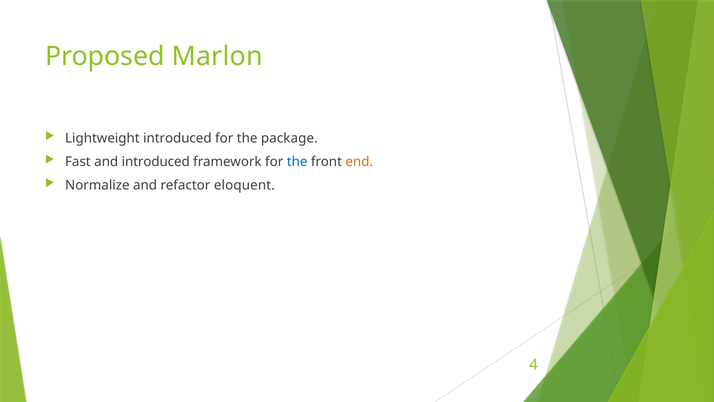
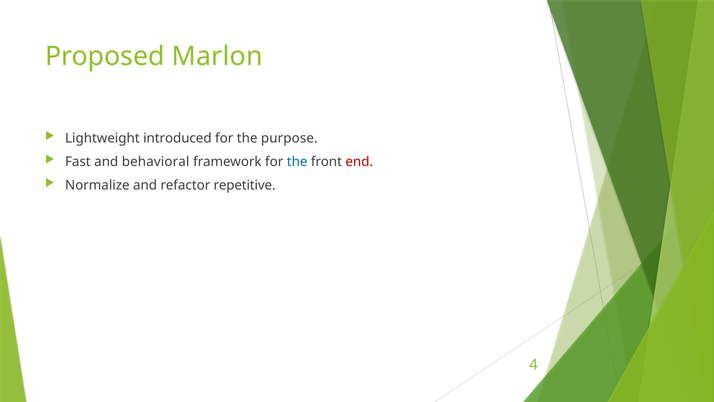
package: package -> purpose
and introduced: introduced -> behavioral
end colour: orange -> red
eloquent: eloquent -> repetitive
